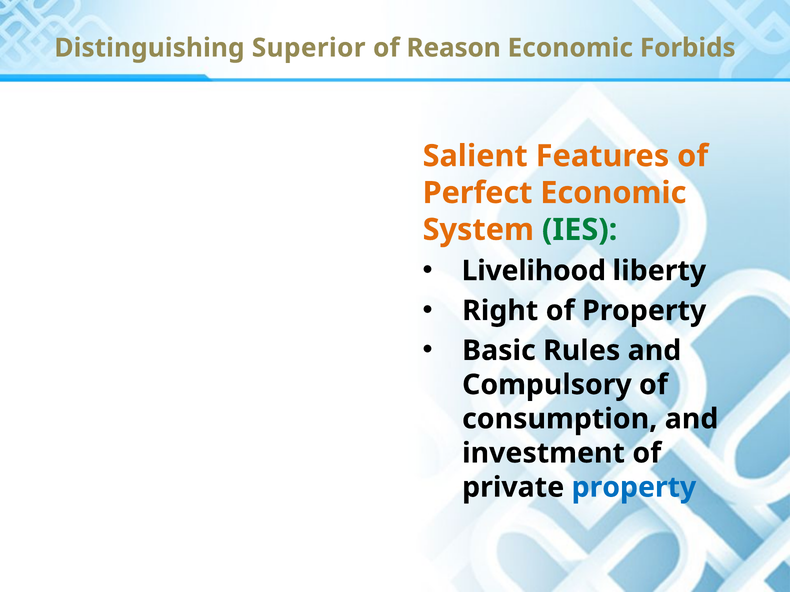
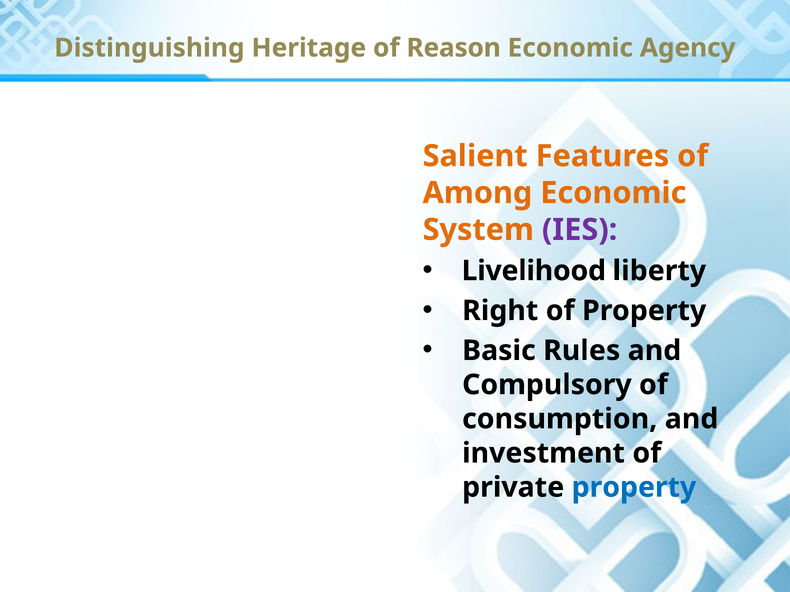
Superior: Superior -> Heritage
Forbids: Forbids -> Agency
Perfect: Perfect -> Among
IES colour: green -> purple
